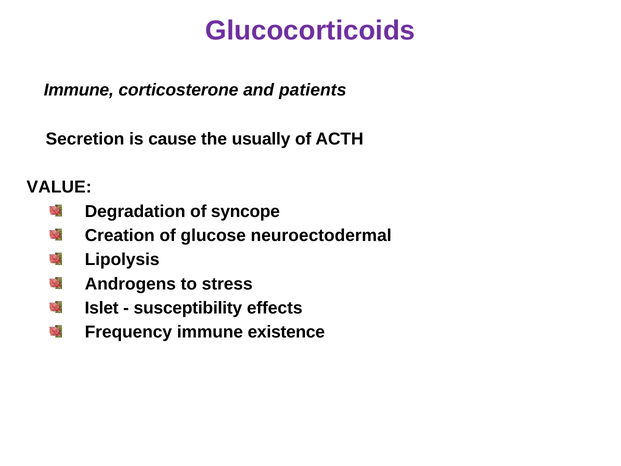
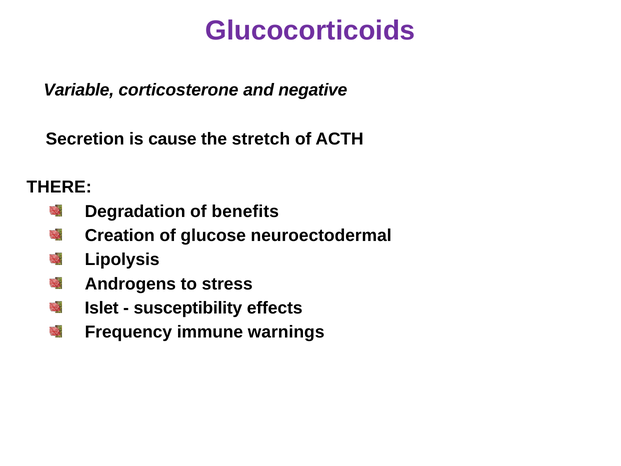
Immune at (79, 90): Immune -> Variable
patients: patients -> negative
usually: usually -> stretch
VALUE: VALUE -> THERE
syncope: syncope -> benefits
existence: existence -> warnings
